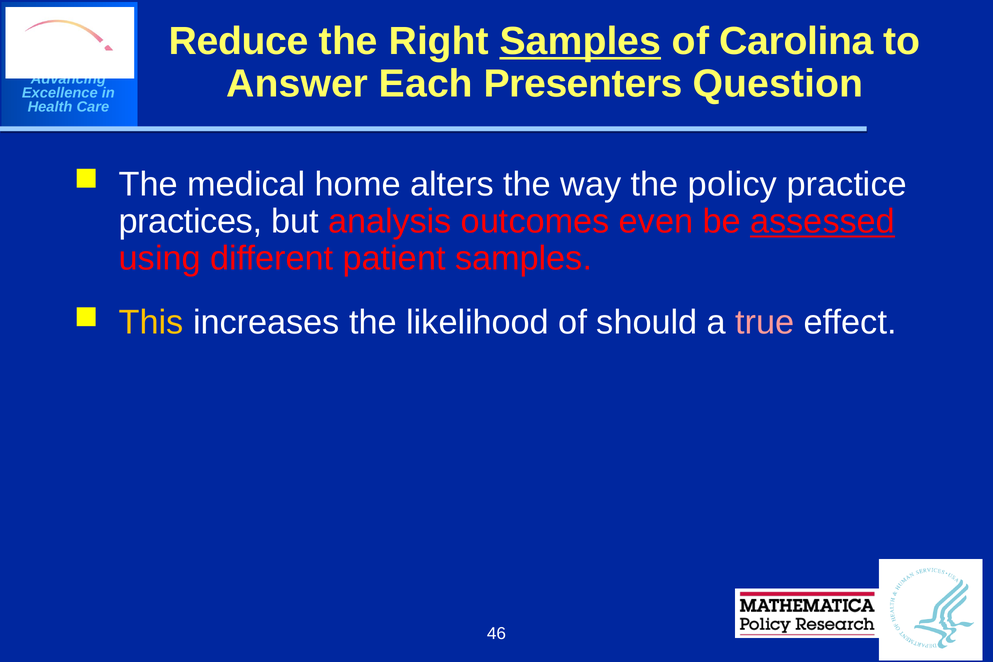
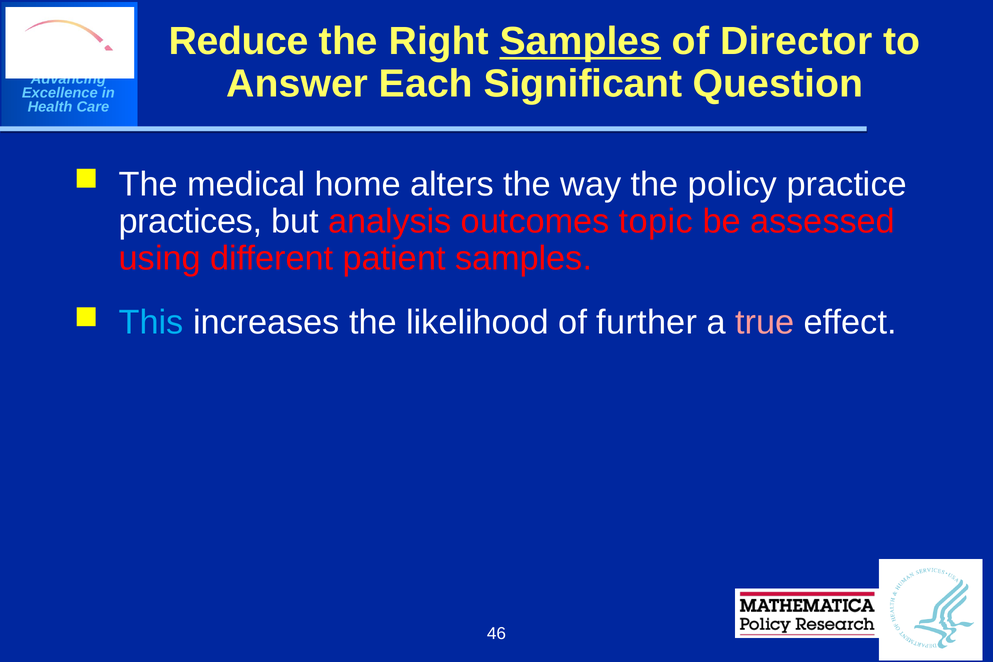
Carolina: Carolina -> Director
Presenters: Presenters -> Significant
even: even -> topic
assessed underline: present -> none
This colour: yellow -> light blue
should: should -> further
